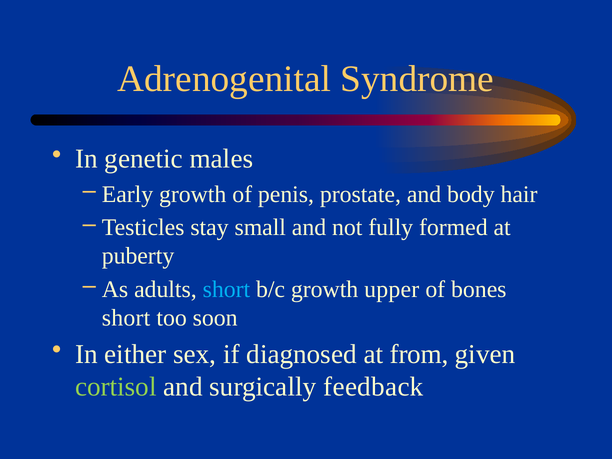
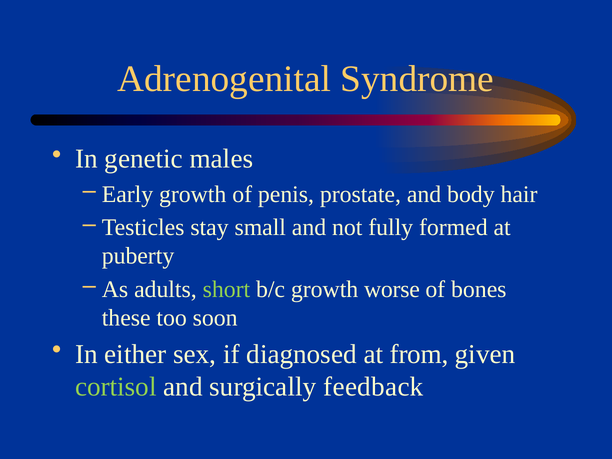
short at (226, 289) colour: light blue -> light green
upper: upper -> worse
short at (126, 318): short -> these
